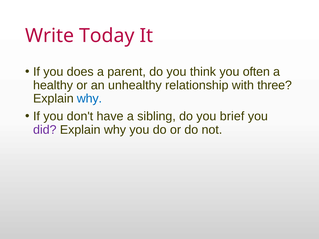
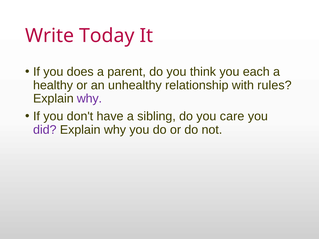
often: often -> each
three: three -> rules
why at (89, 99) colour: blue -> purple
brief: brief -> care
